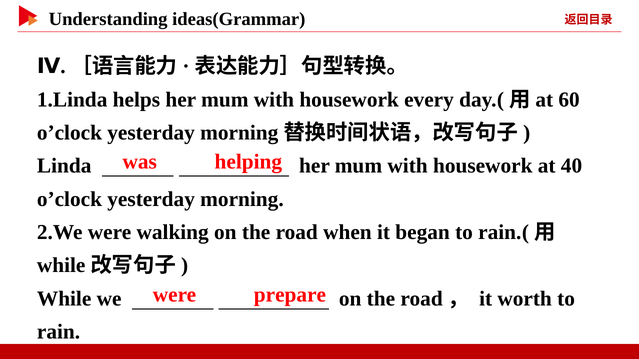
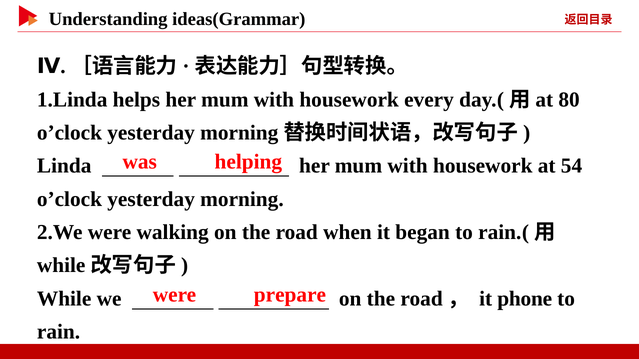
60: 60 -> 80
40: 40 -> 54
worth: worth -> phone
